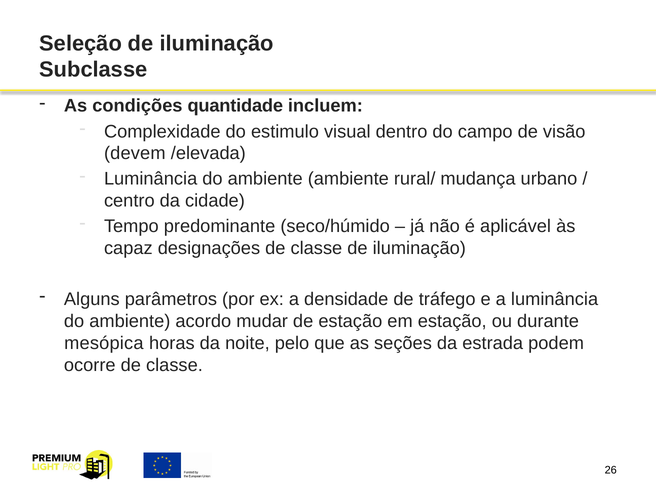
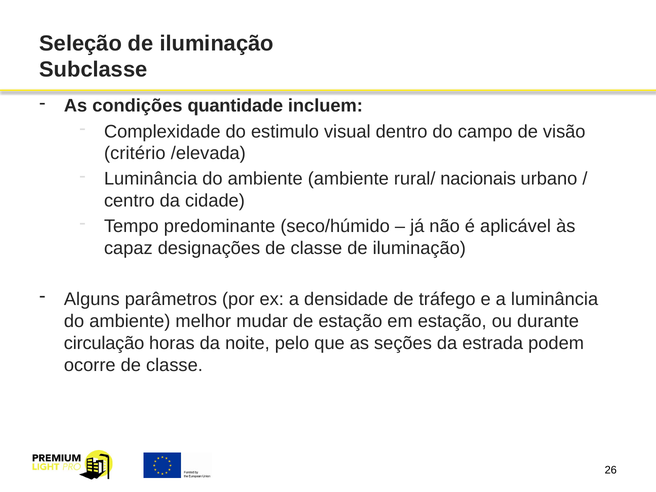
devem: devem -> critério
mudança: mudança -> nacionais
acordo: acordo -> melhor
mesópica: mesópica -> circulação
